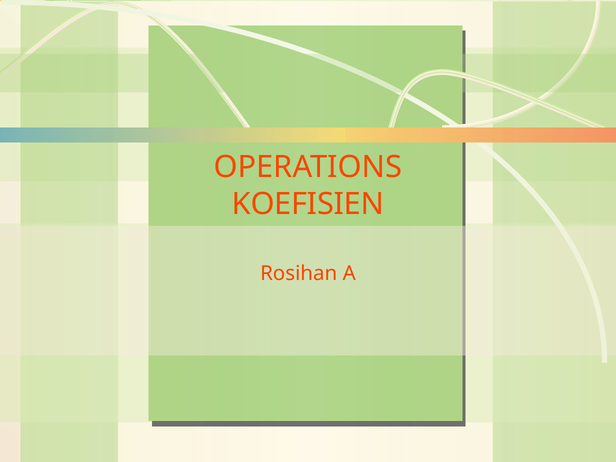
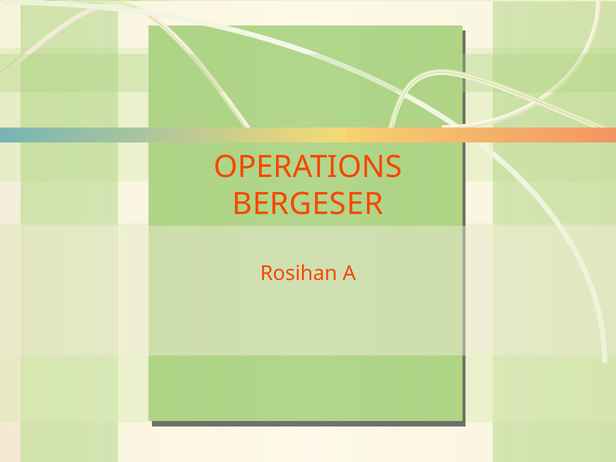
KOEFISIEN: KOEFISIEN -> BERGESER
